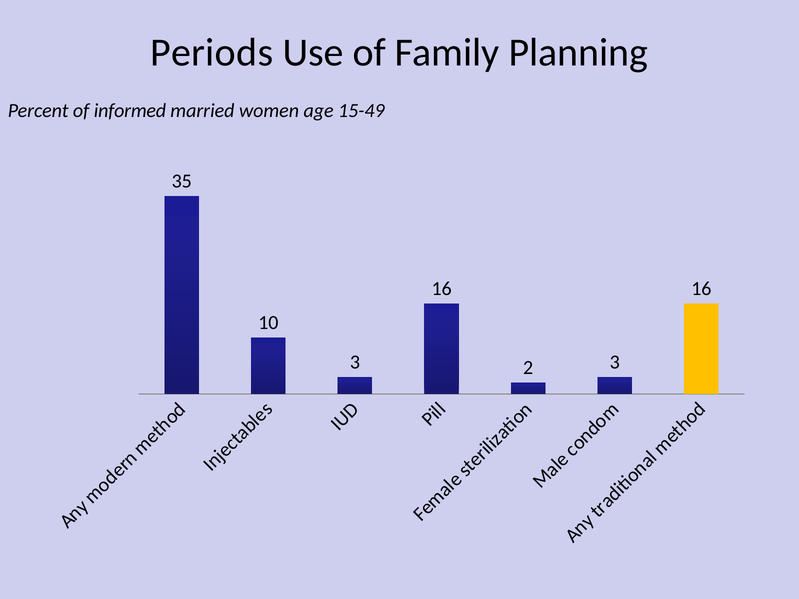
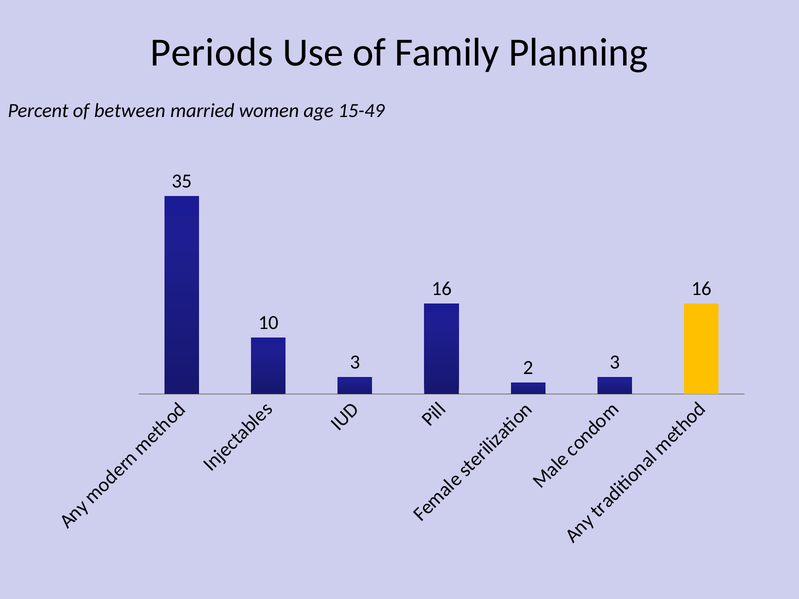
informed: informed -> between
